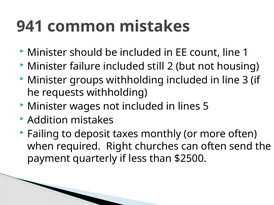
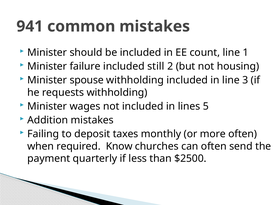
groups: groups -> spouse
Right: Right -> Know
